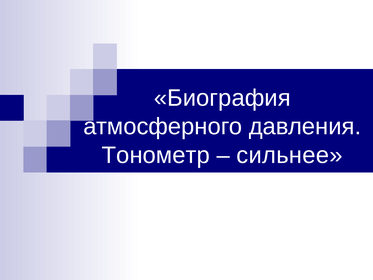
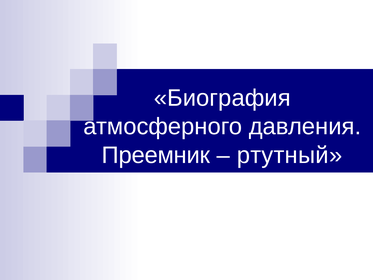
Тонометр: Тонометр -> Преемник
сильнее: сильнее -> ртутный
